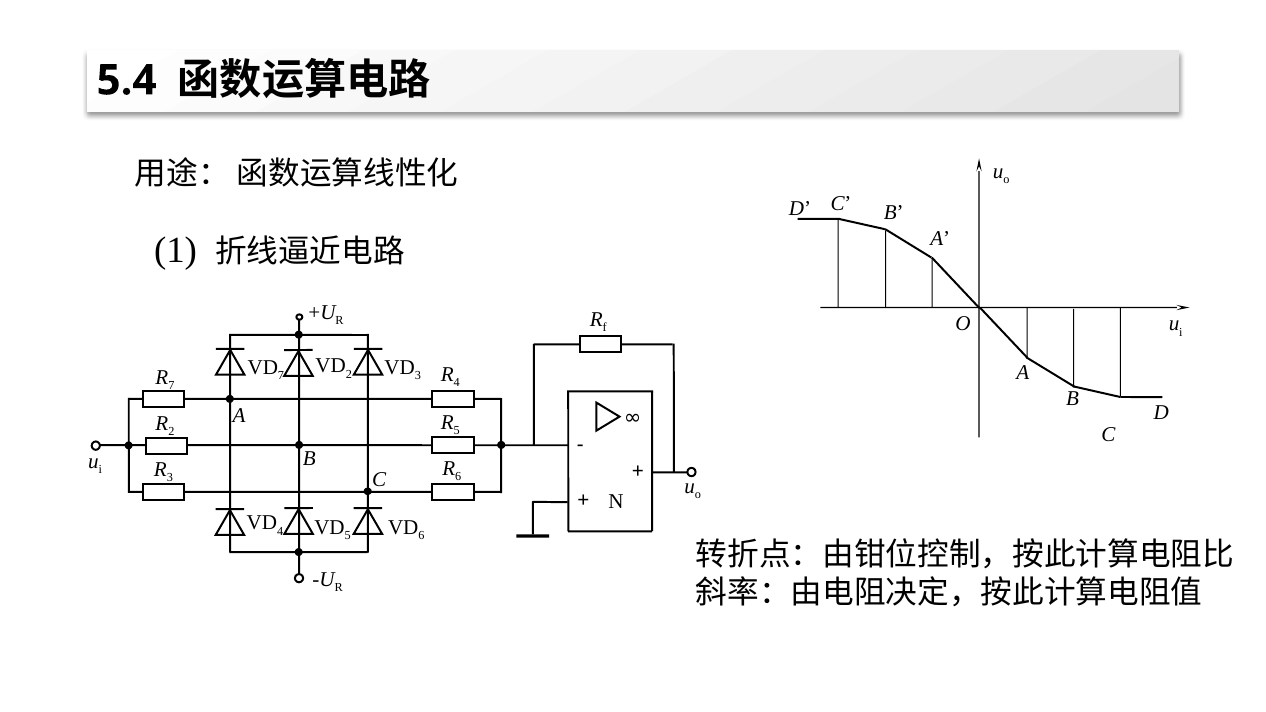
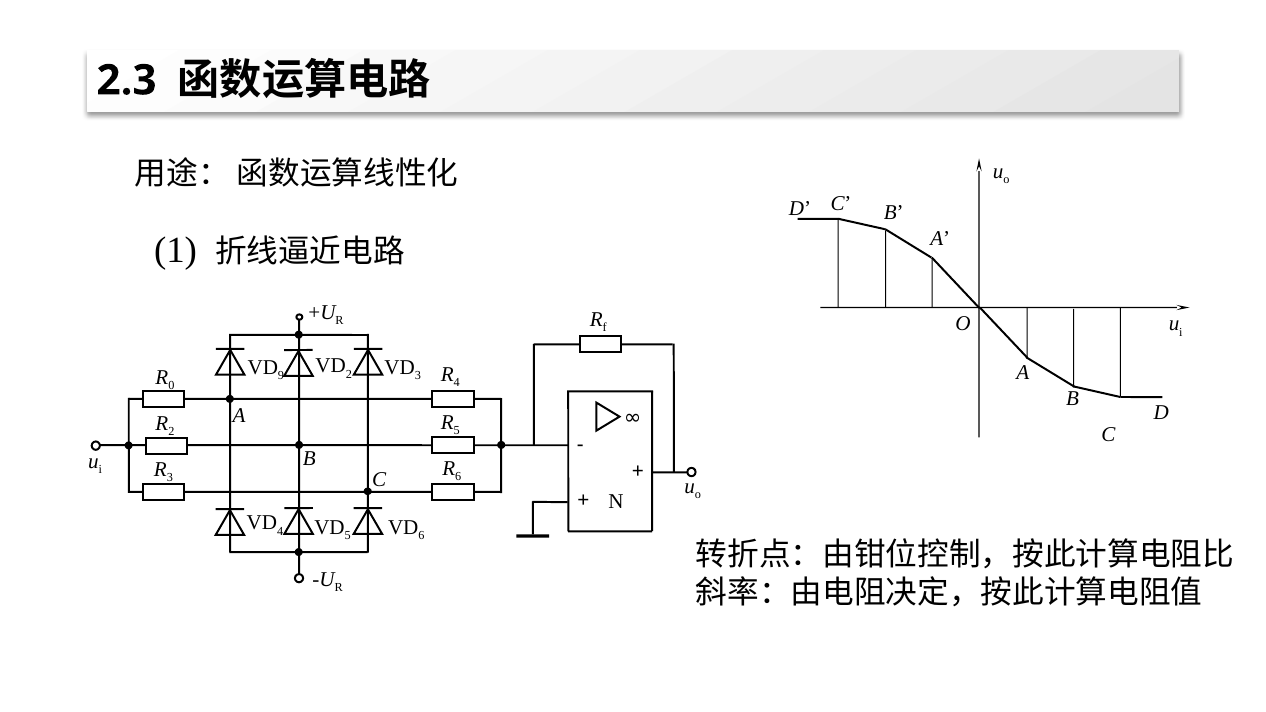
5.4: 5.4 -> 2.3
7 at (281, 375): 7 -> 9
7 at (171, 386): 7 -> 0
